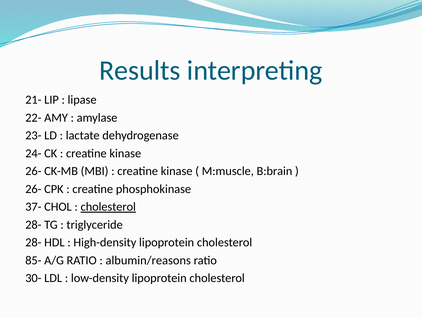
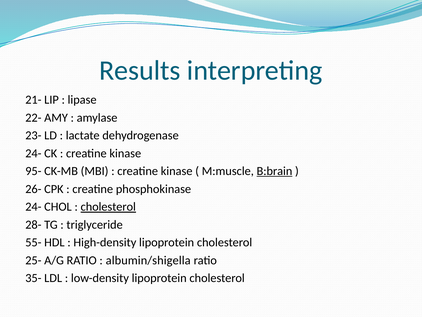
26- at (33, 171): 26- -> 95-
B:brain underline: none -> present
37- at (33, 207): 37- -> 24-
28- at (33, 242): 28- -> 55-
85-: 85- -> 25-
albumin/reasons: albumin/reasons -> albumin/shigella
30-: 30- -> 35-
